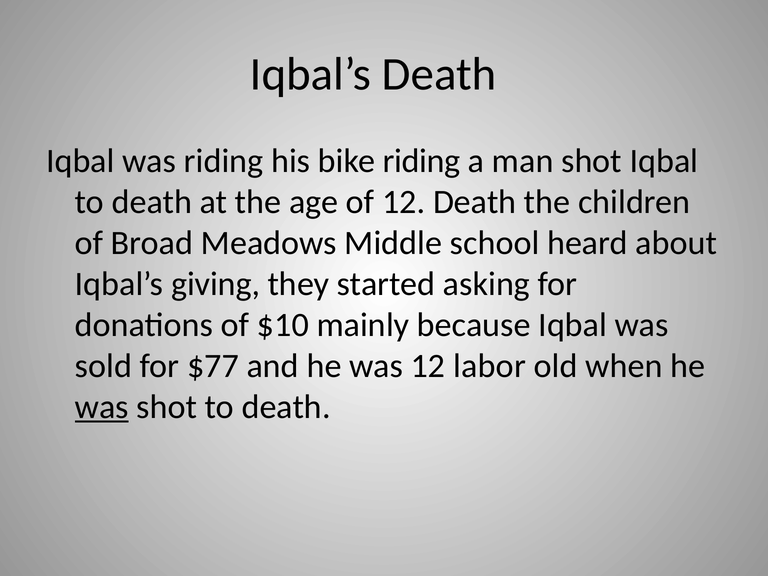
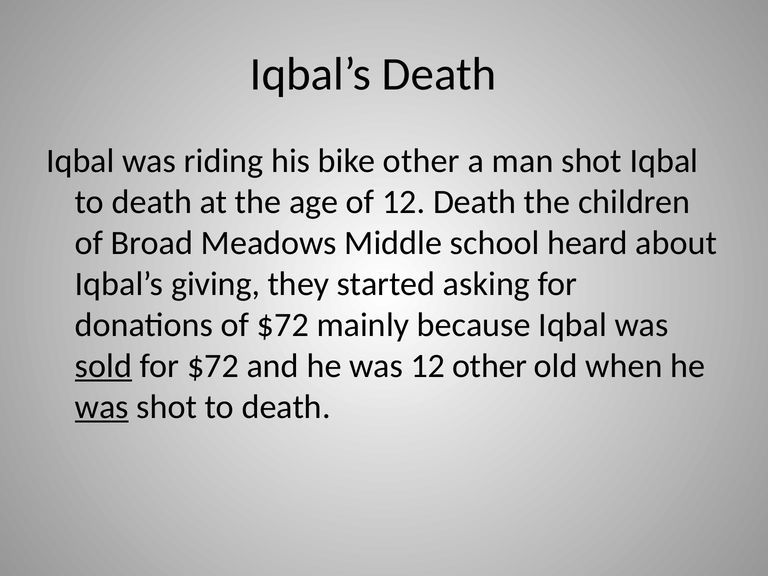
bike riding: riding -> other
of $10: $10 -> $72
sold underline: none -> present
for $77: $77 -> $72
12 labor: labor -> other
